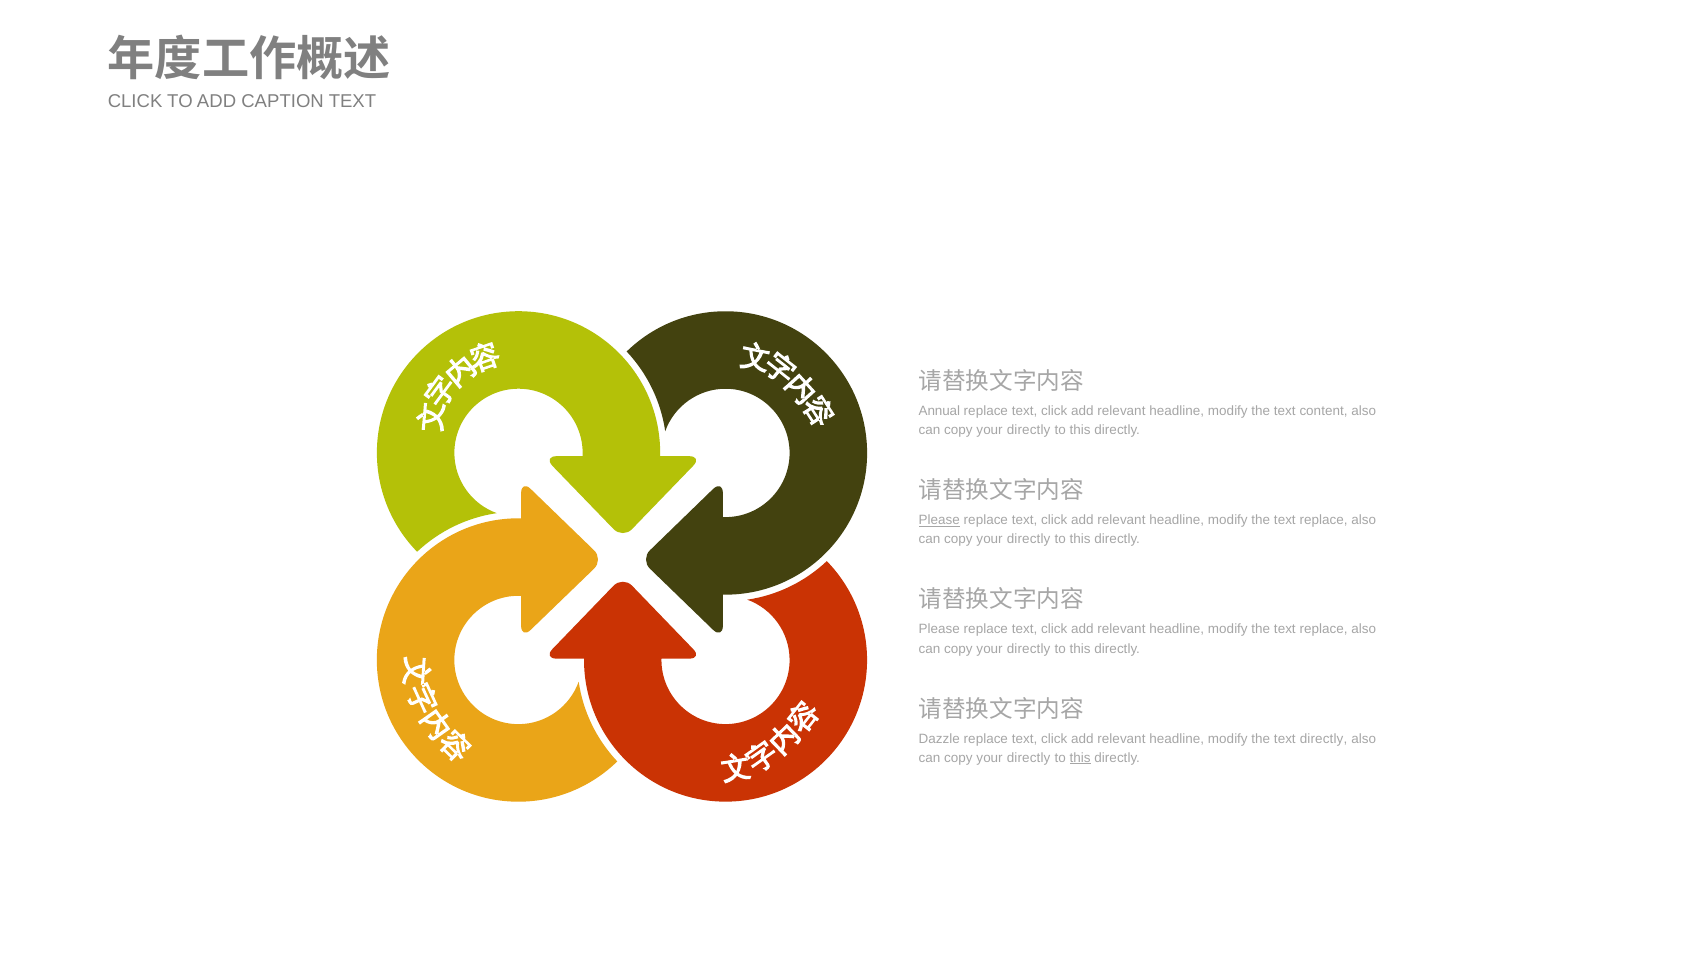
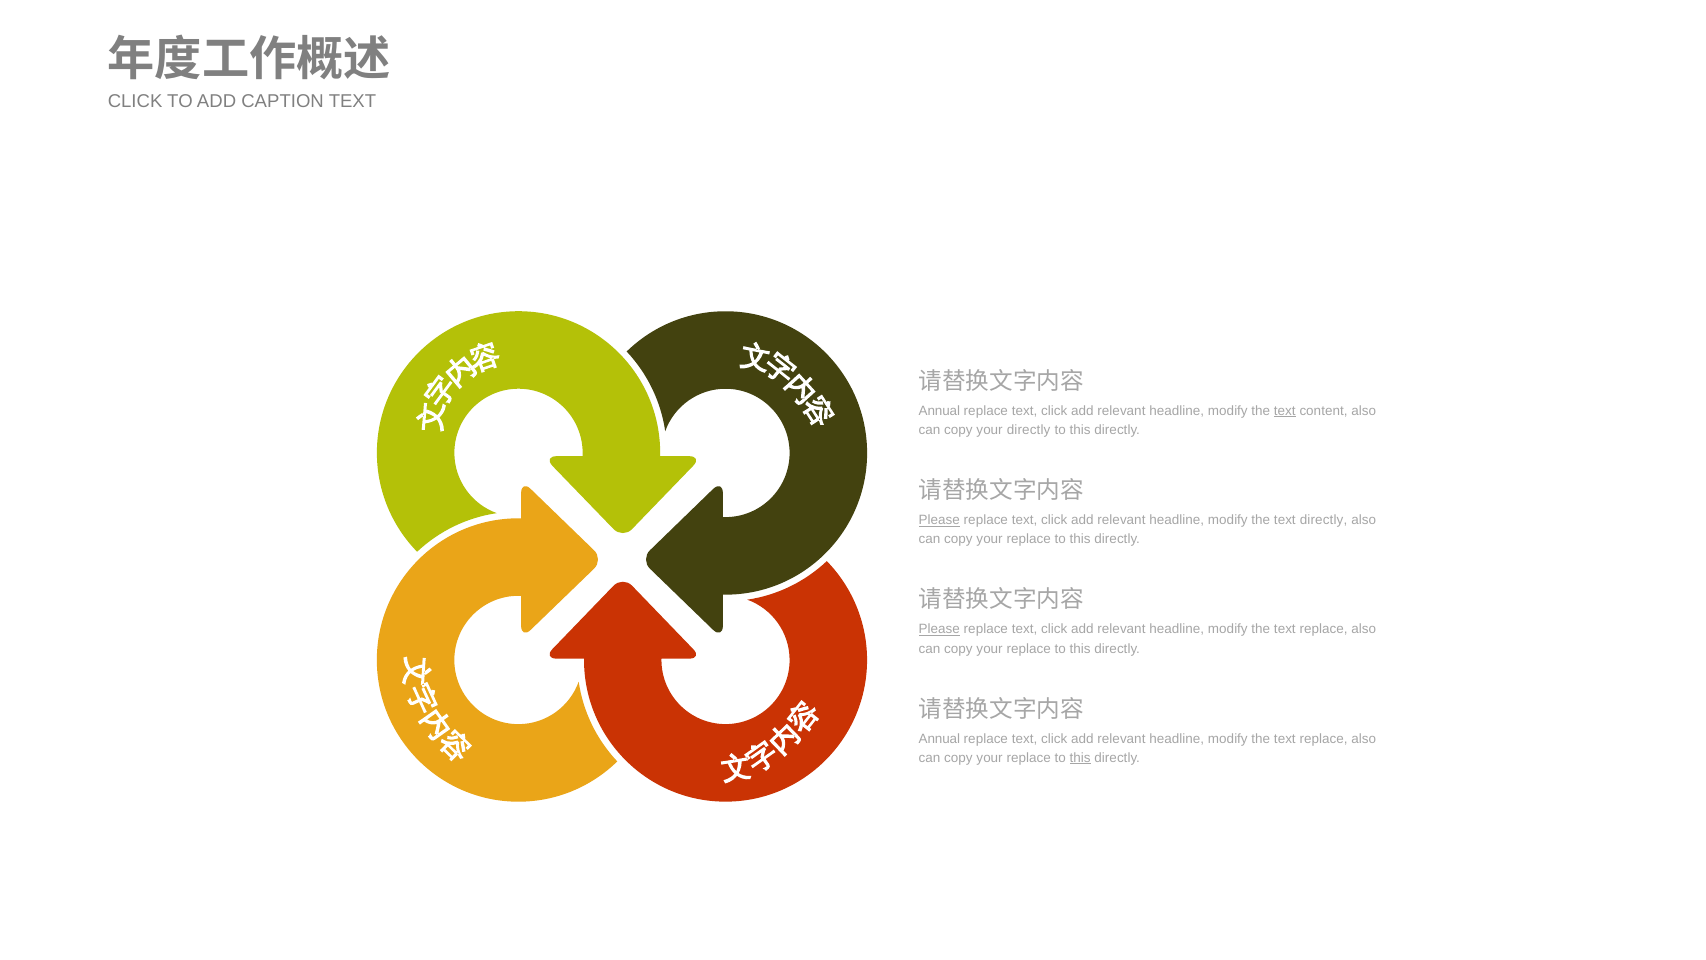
text at (1285, 411) underline: none -> present
replace at (1324, 520): replace -> directly
directly at (1029, 539): directly -> replace
Please at (939, 629) underline: none -> present
directly at (1029, 648): directly -> replace
Dazzle at (939, 738): Dazzle -> Annual
directly at (1324, 738): directly -> replace
directly at (1029, 758): directly -> replace
